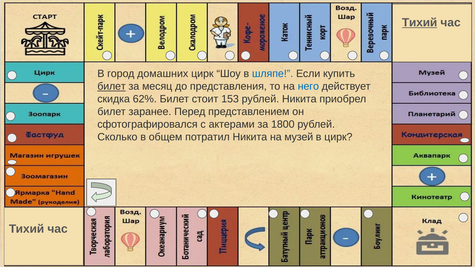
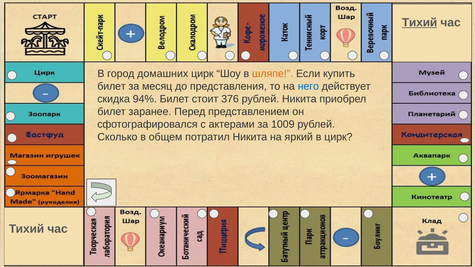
шляпе colour: blue -> orange
билет at (112, 86) underline: present -> none
62%: 62% -> 94%
153: 153 -> 376
1800: 1800 -> 1009
музей: музей -> яркий
